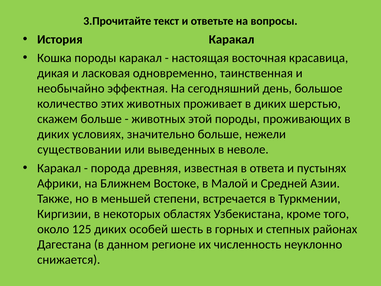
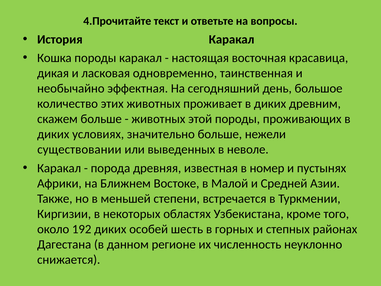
3.Прочитайте: 3.Прочитайте -> 4.Прочитайте
шерстью: шерстью -> древним
ответа: ответа -> номер
125: 125 -> 192
